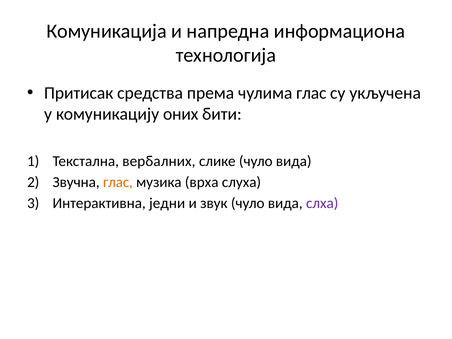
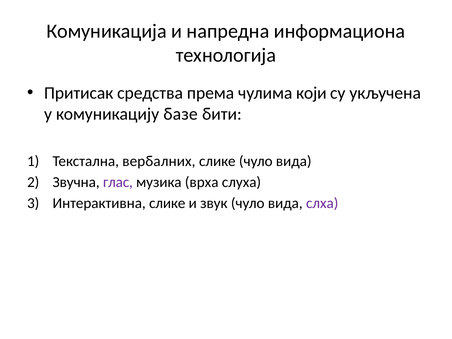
чулима глас: глас -> који
оних: оних -> базе
глас at (118, 182) colour: orange -> purple
Интерактивна једни: једни -> слике
